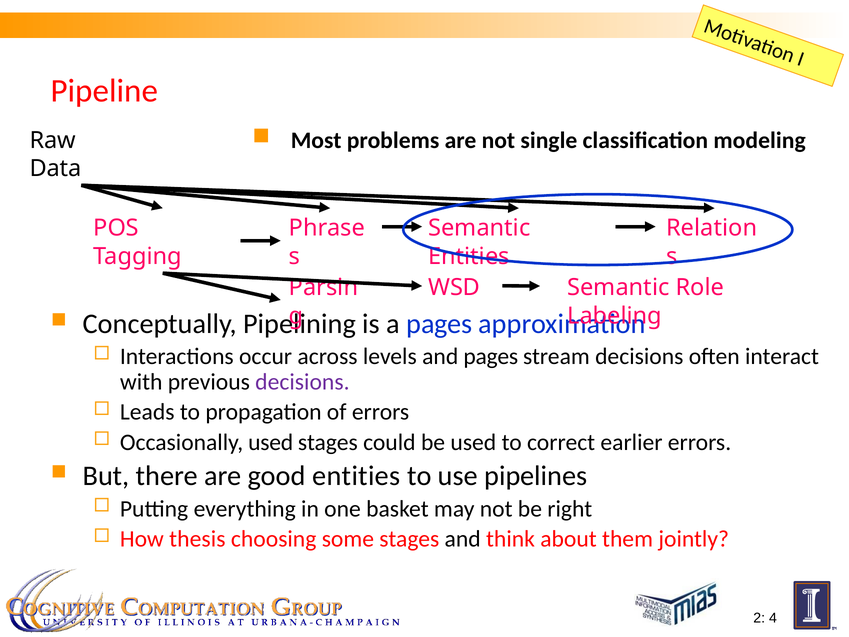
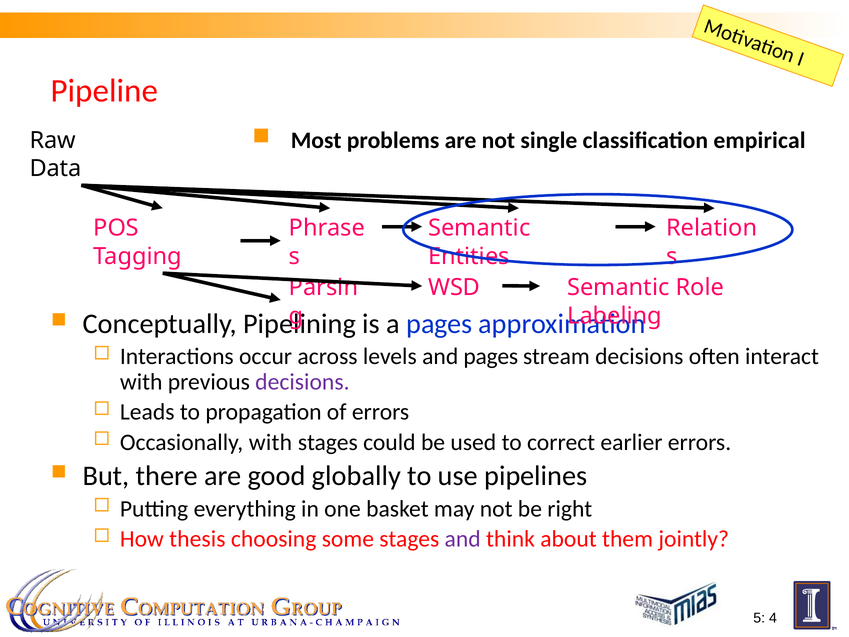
modeling: modeling -> empirical
Occasionally used: used -> with
good entities: entities -> globally
and at (463, 539) colour: black -> purple
2: 2 -> 5
